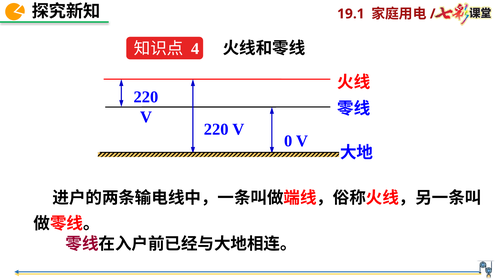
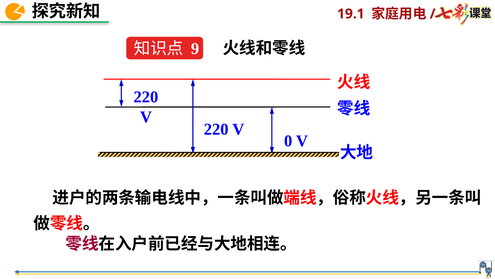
4: 4 -> 9
